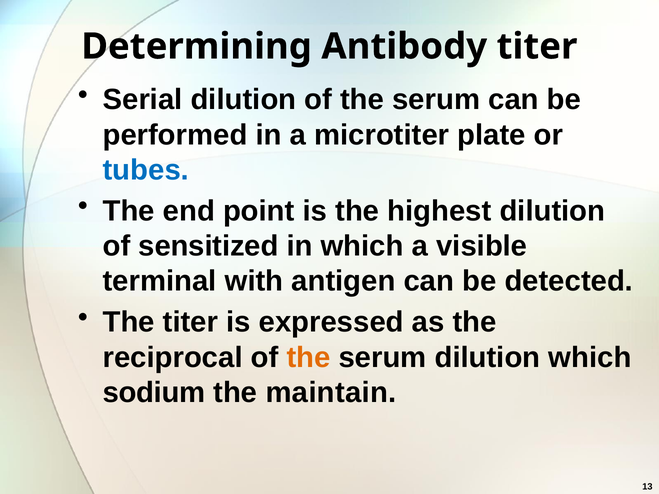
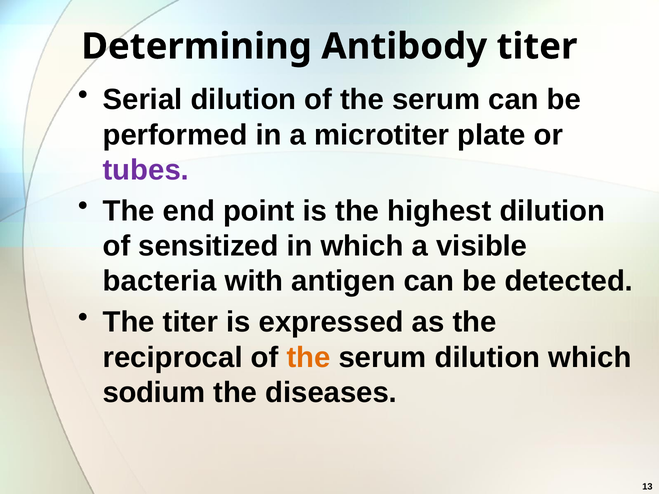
tubes colour: blue -> purple
terminal: terminal -> bacteria
maintain: maintain -> diseases
